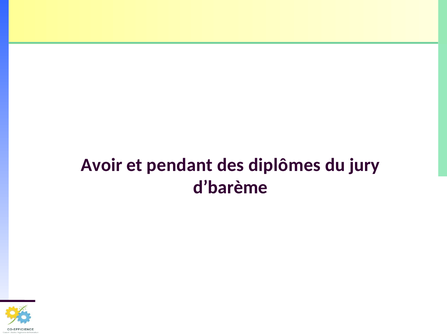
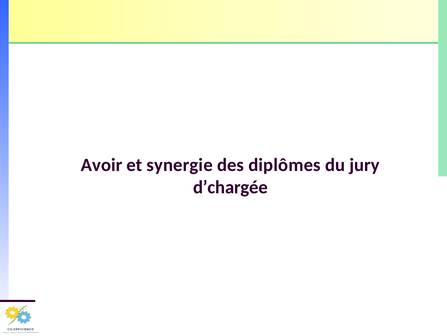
pendant: pendant -> synergie
d’barème: d’barème -> d’chargée
